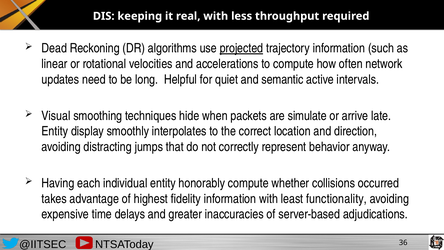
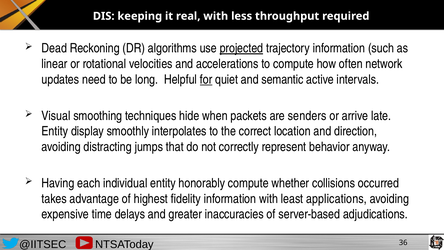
for underline: none -> present
simulate: simulate -> senders
functionality: functionality -> applications
